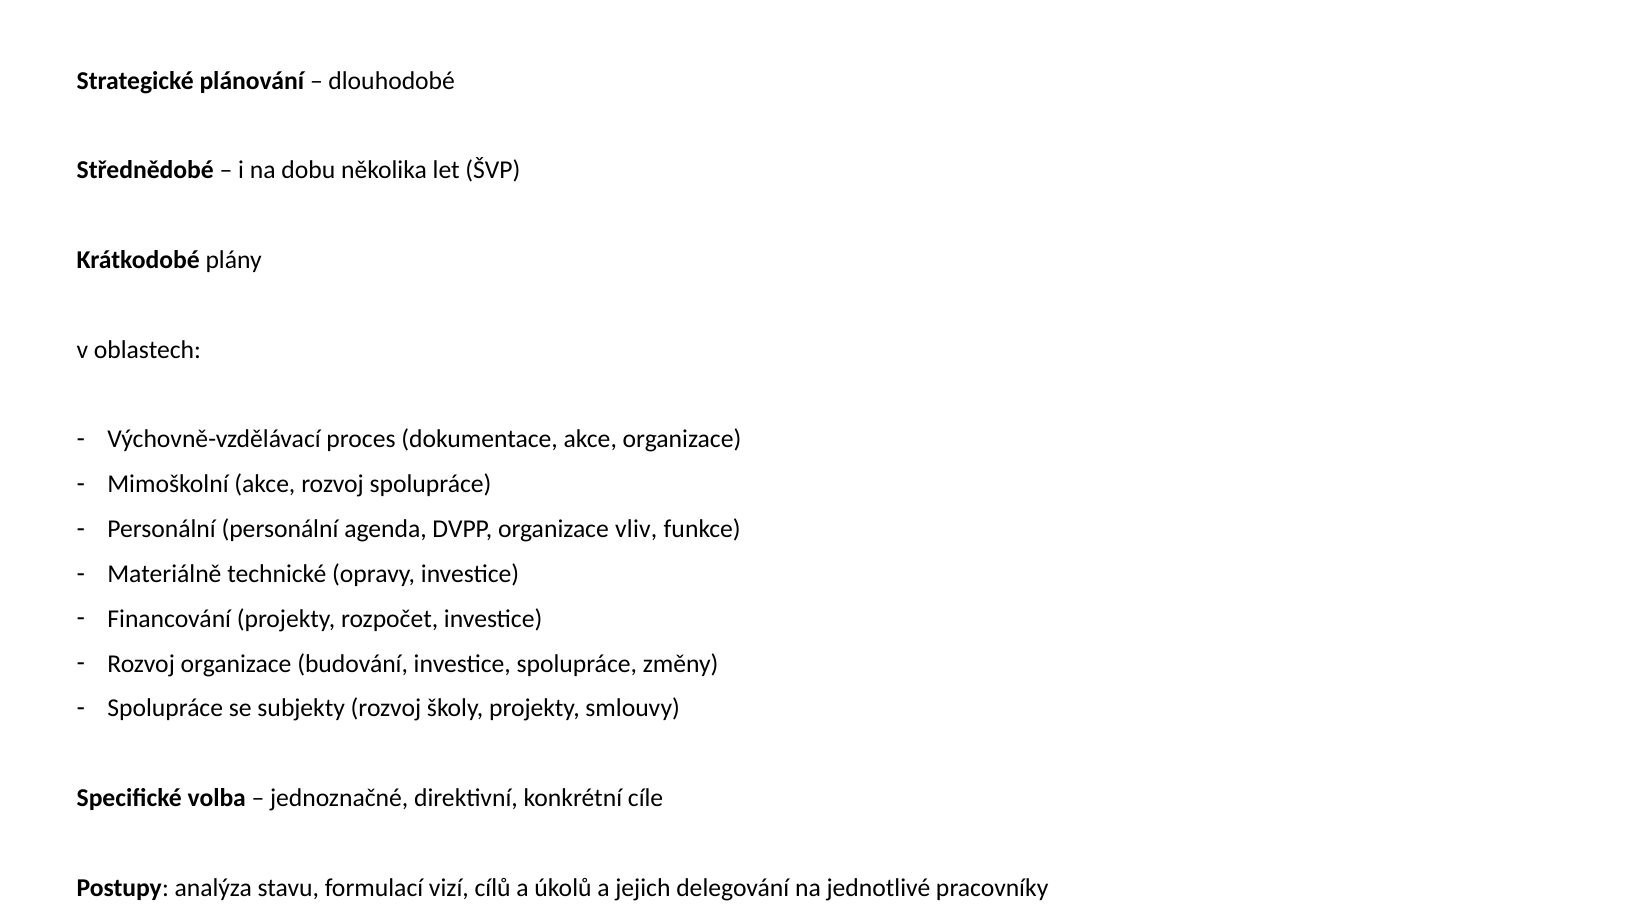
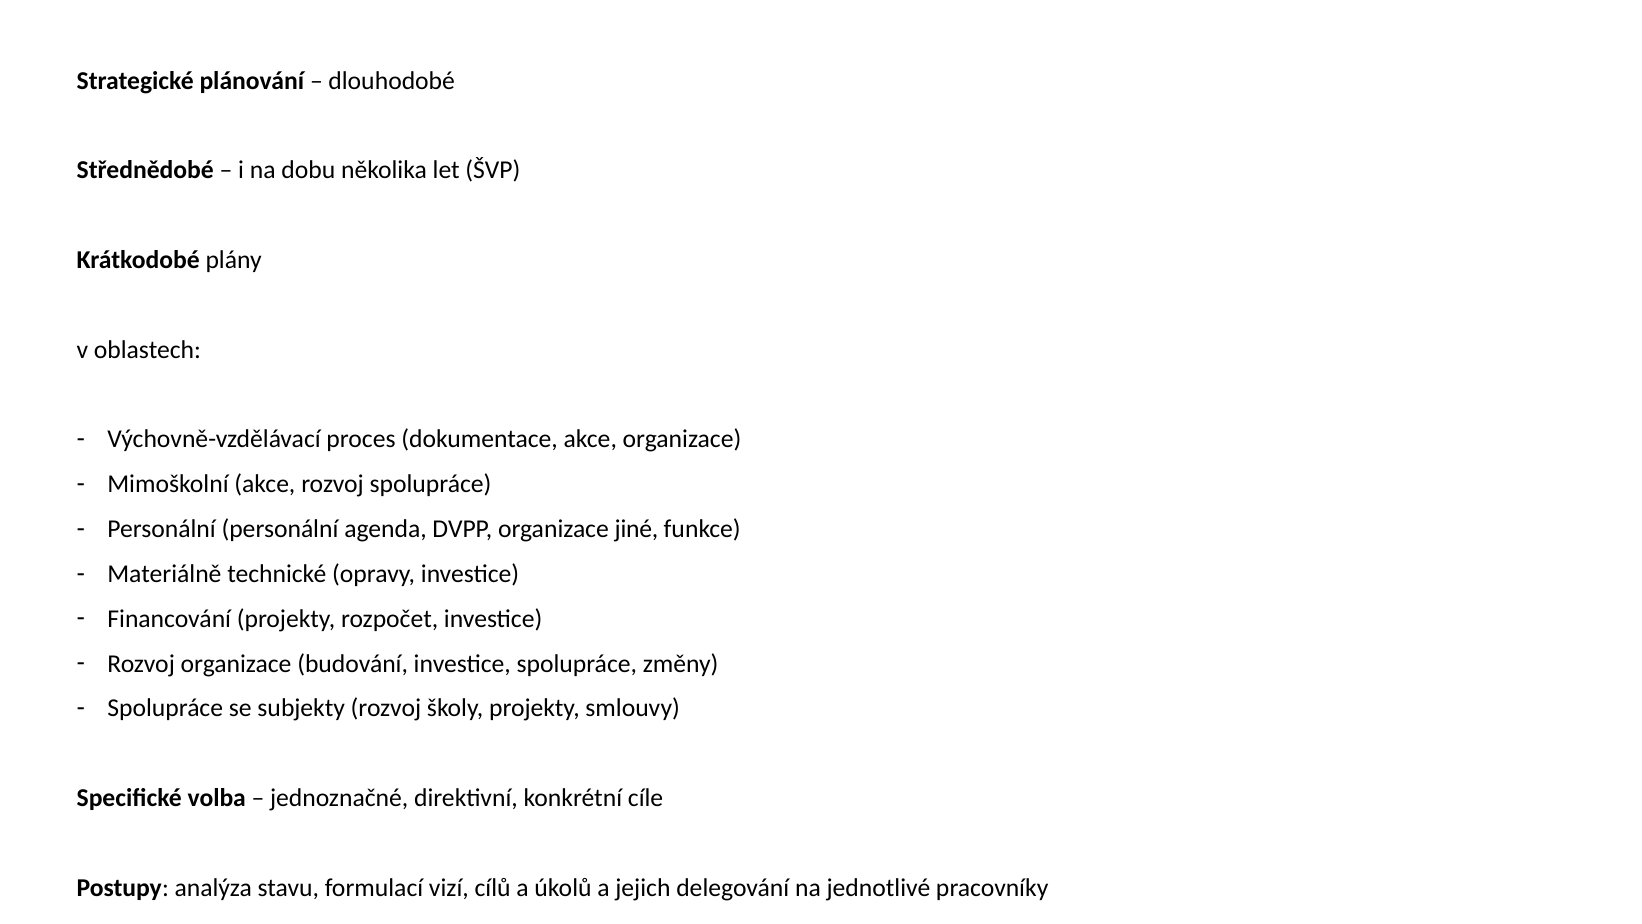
vliv: vliv -> jiné
